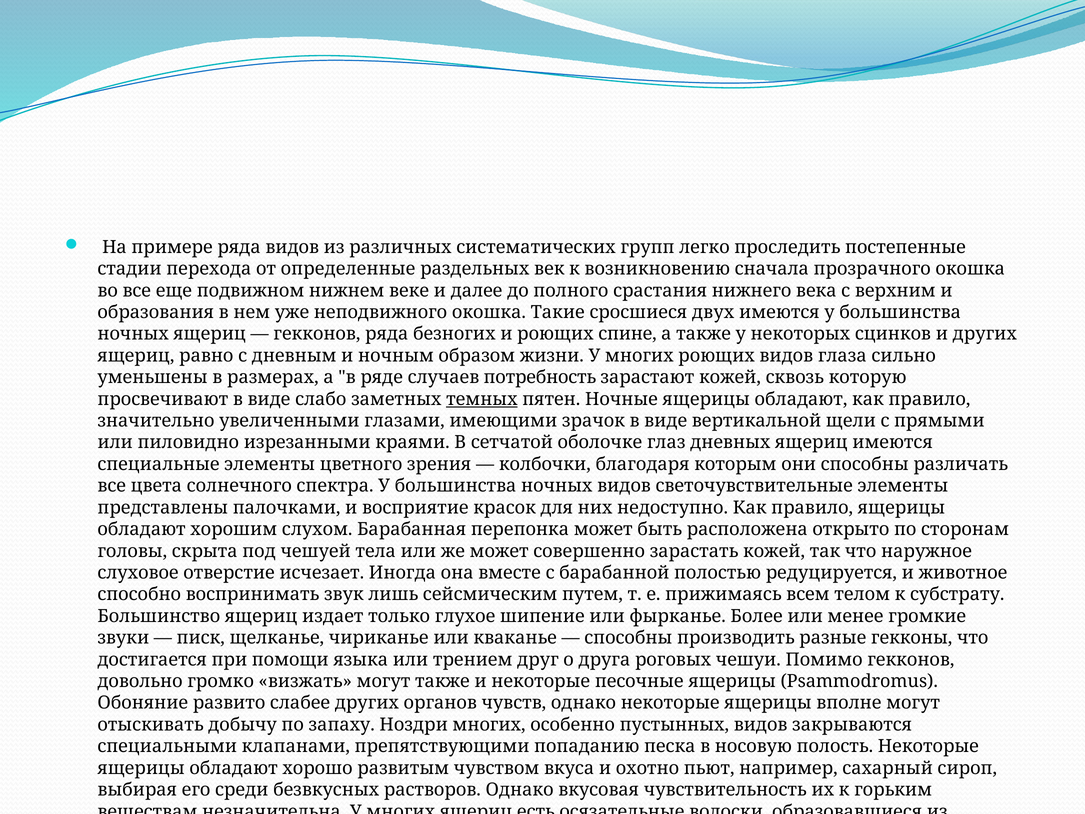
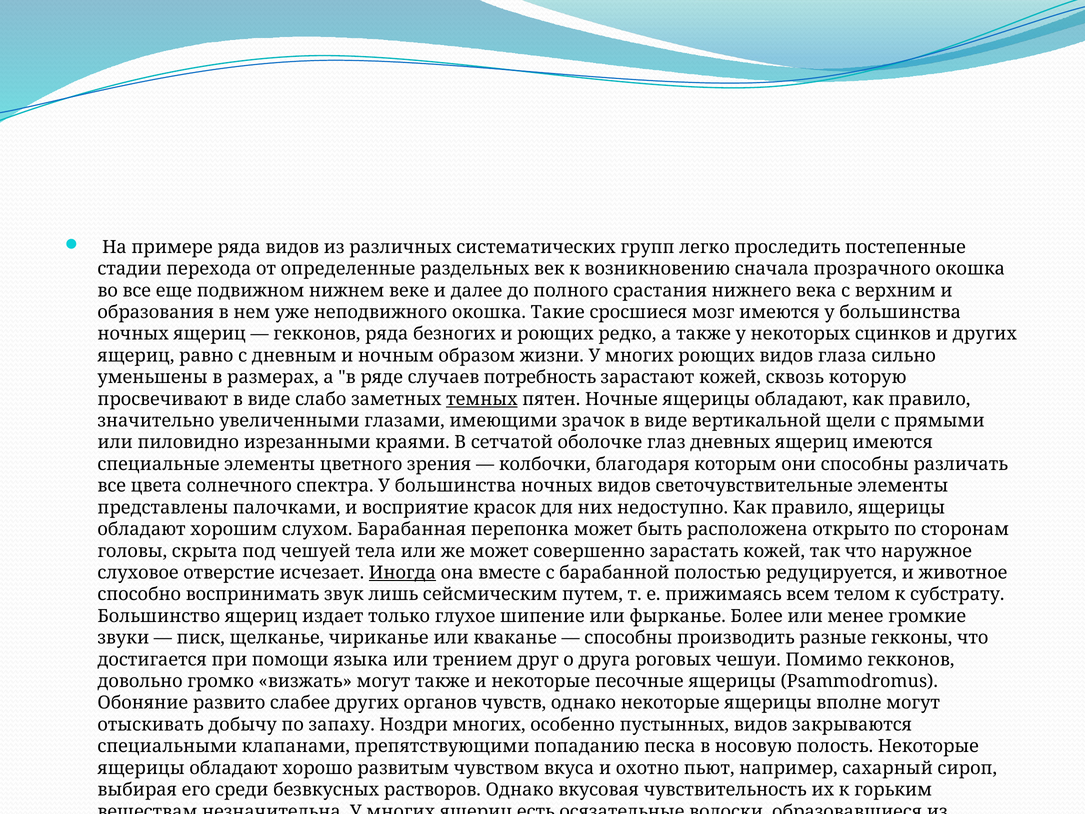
двух: двух -> мозг
спине: спине -> редко
Иногда underline: none -> present
